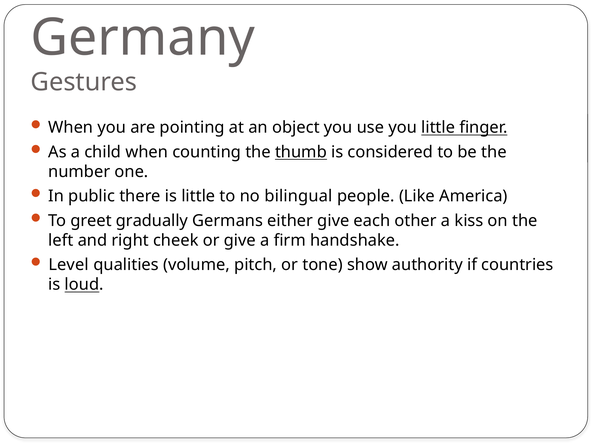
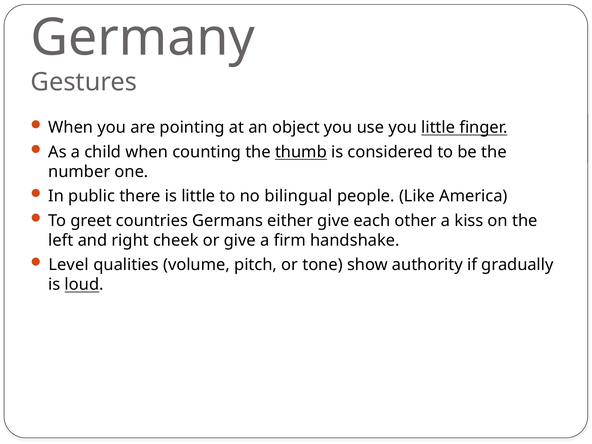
gradually: gradually -> countries
countries: countries -> gradually
